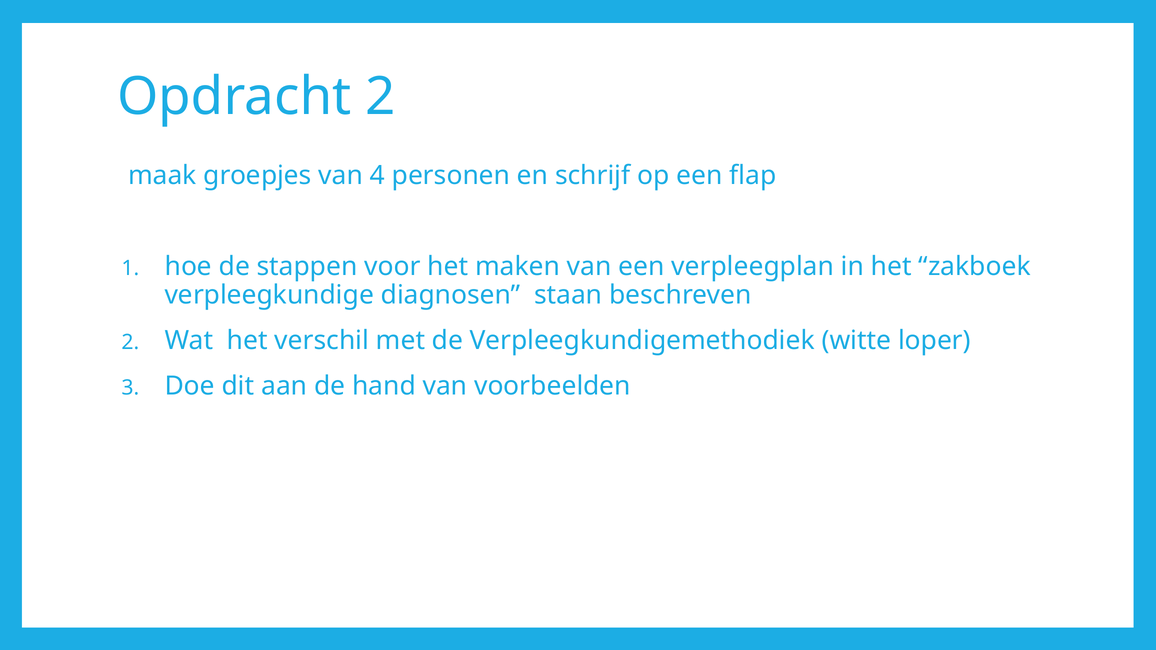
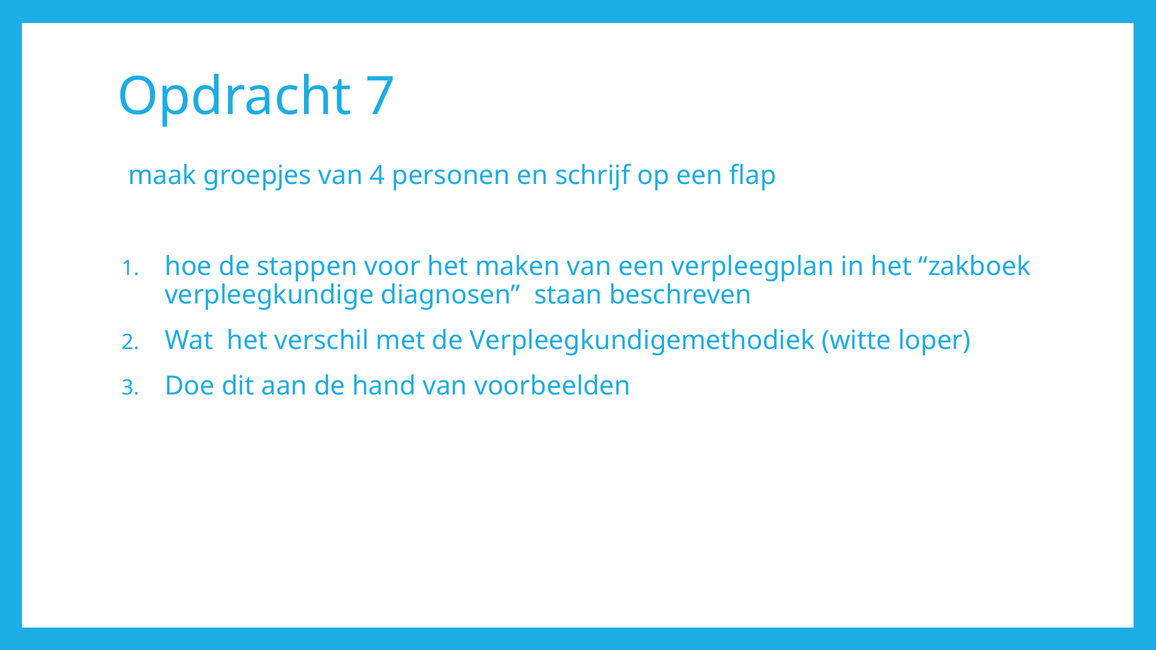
Opdracht 2: 2 -> 7
